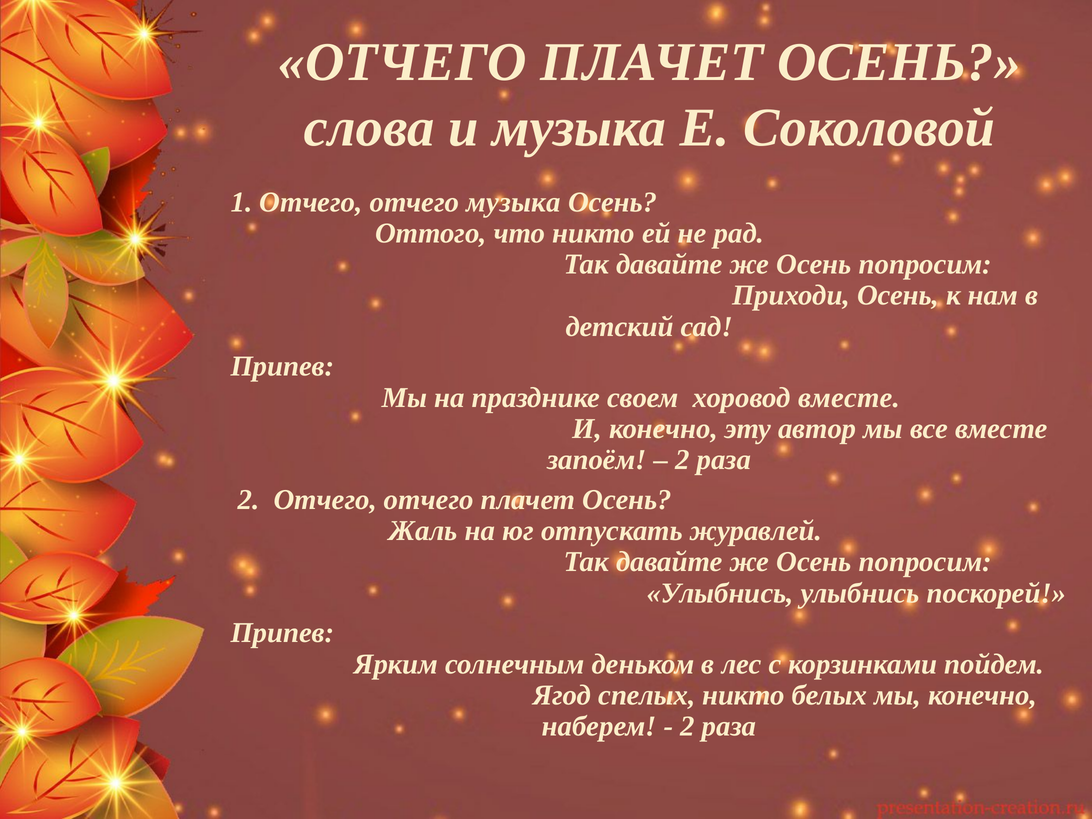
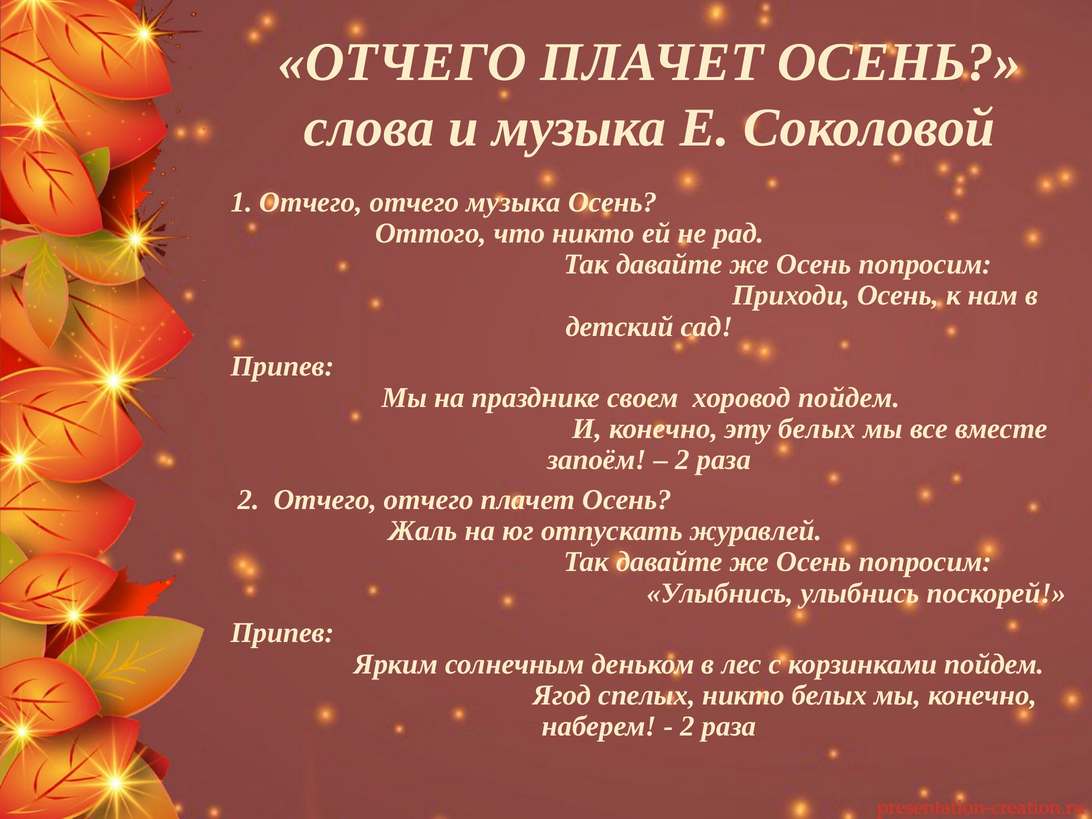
хоровод вместе: вместе -> пойдем
эту автор: автор -> белых
